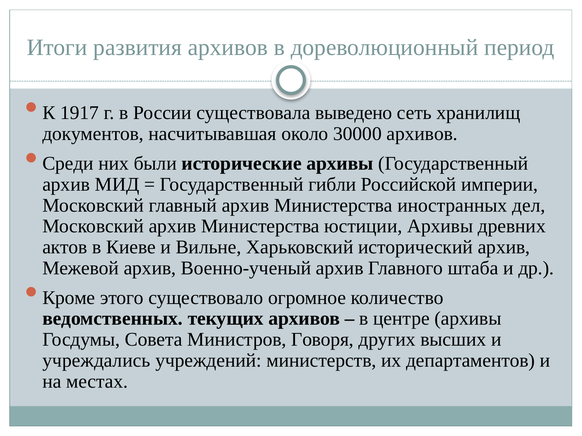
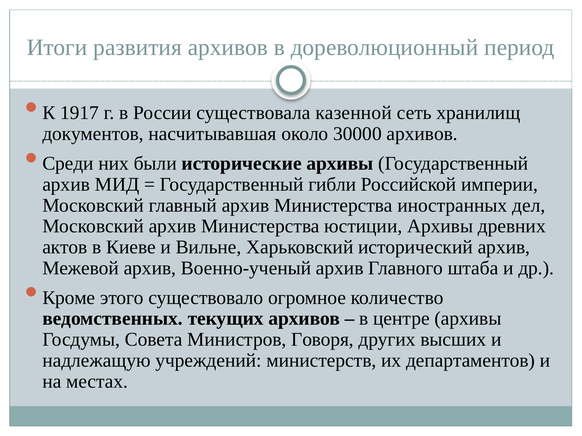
выведено: выведено -> казенной
учреждались: учреждались -> надлежащую
